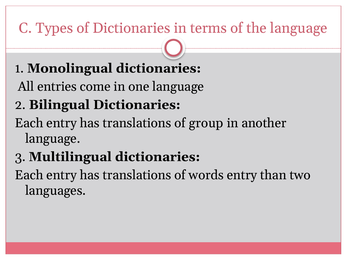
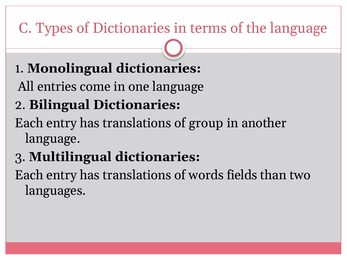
words entry: entry -> fields
